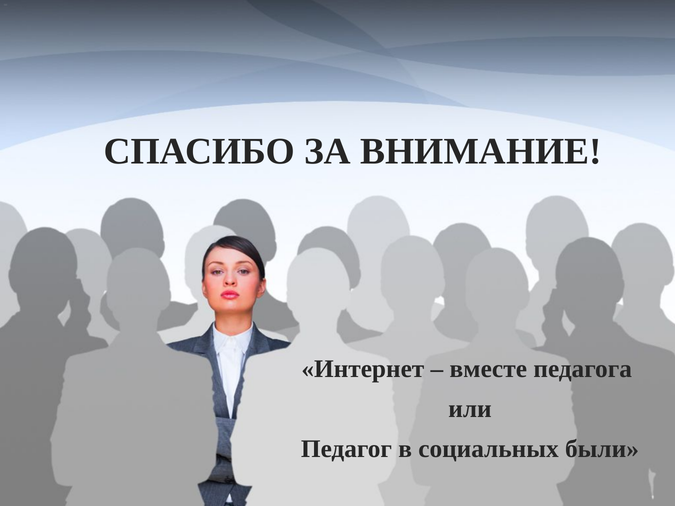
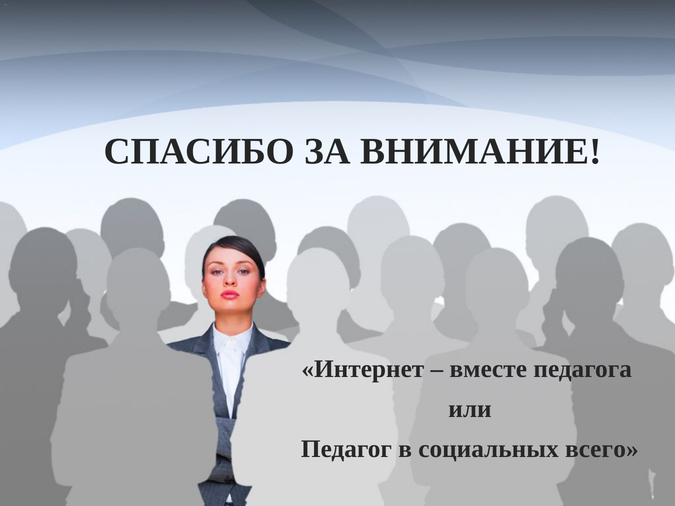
были: были -> всего
